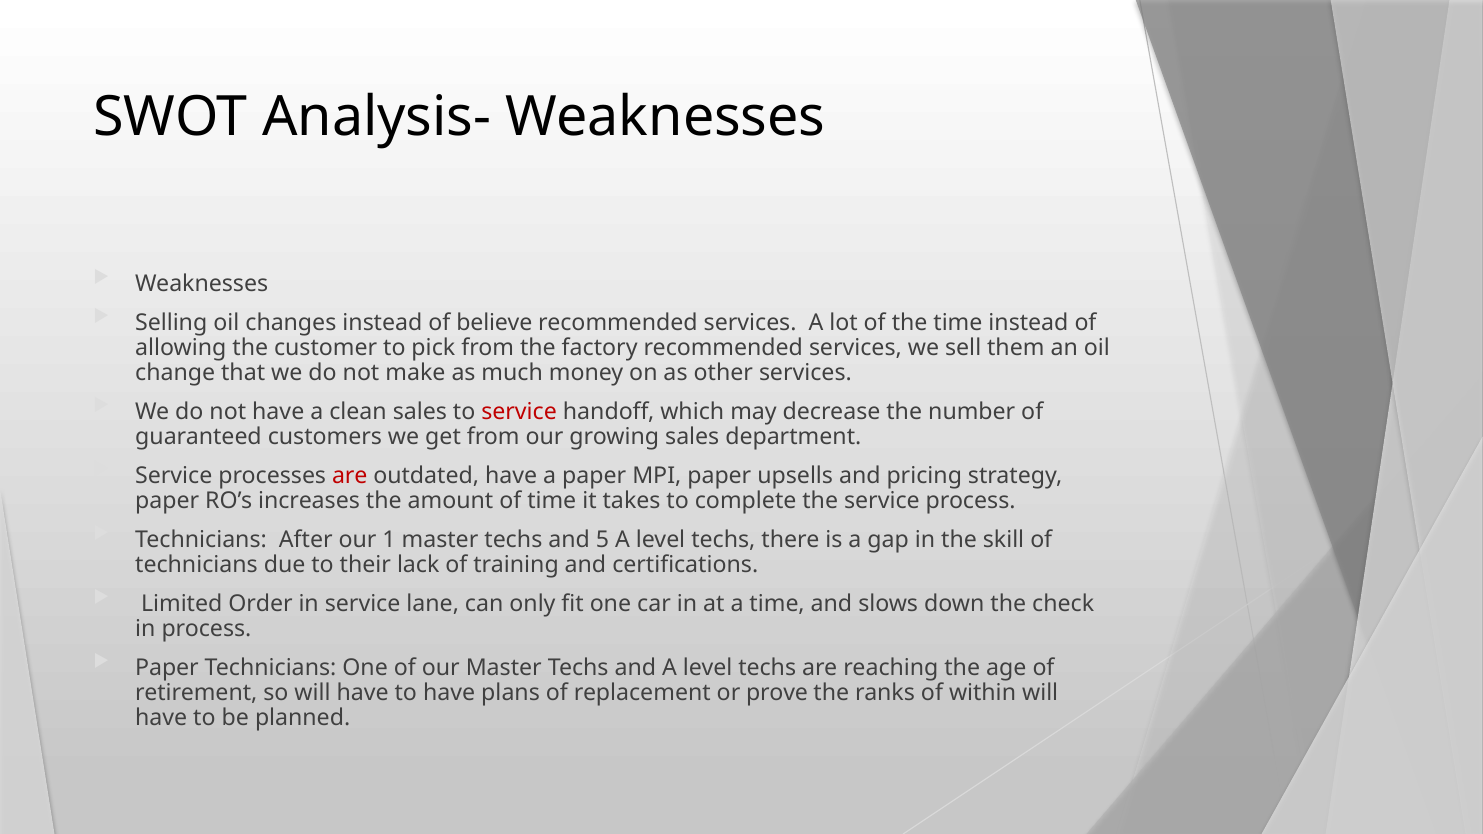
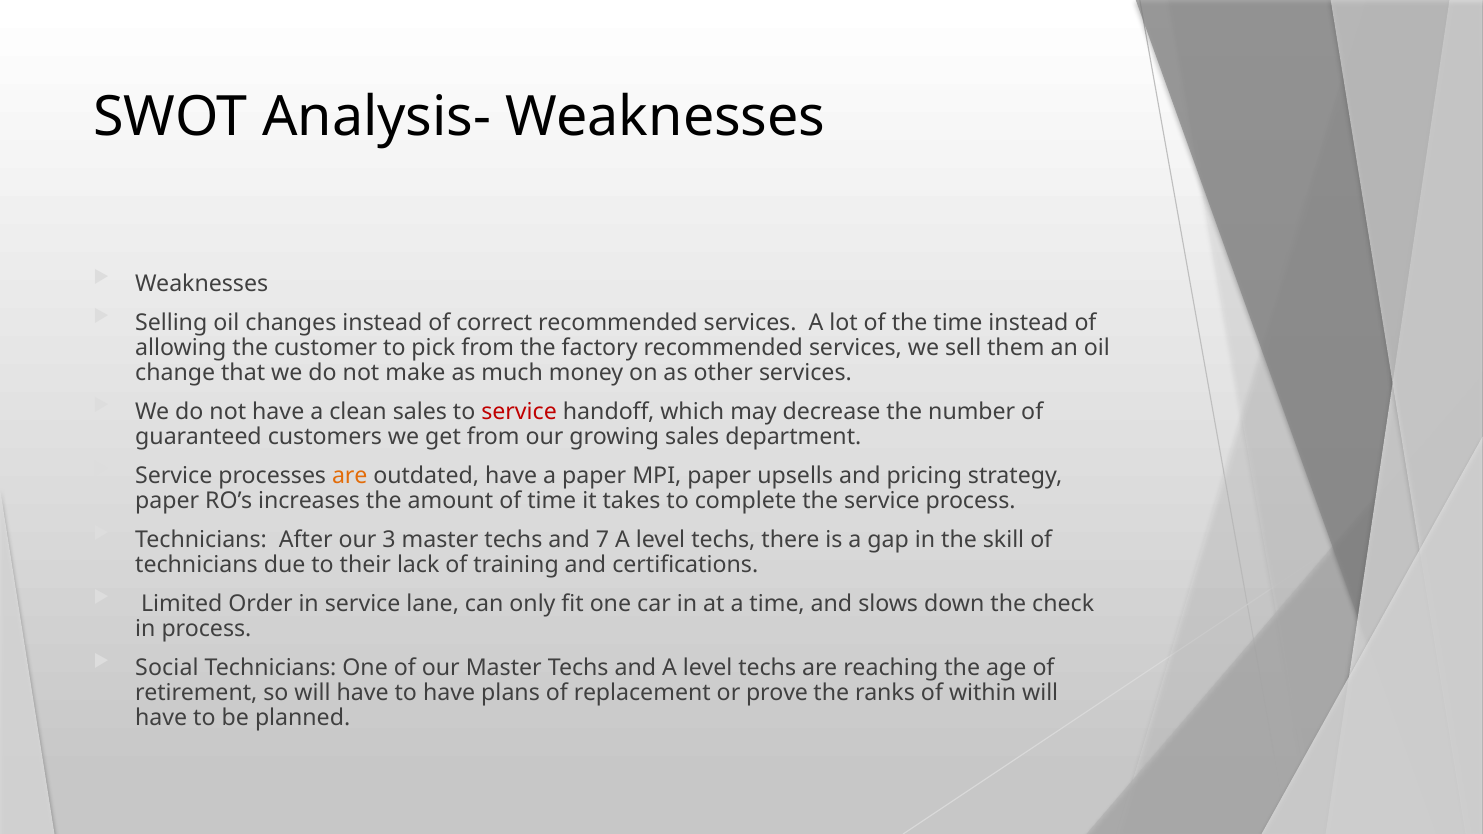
believe: believe -> correct
are at (350, 476) colour: red -> orange
1: 1 -> 3
5: 5 -> 7
Paper at (167, 668): Paper -> Social
